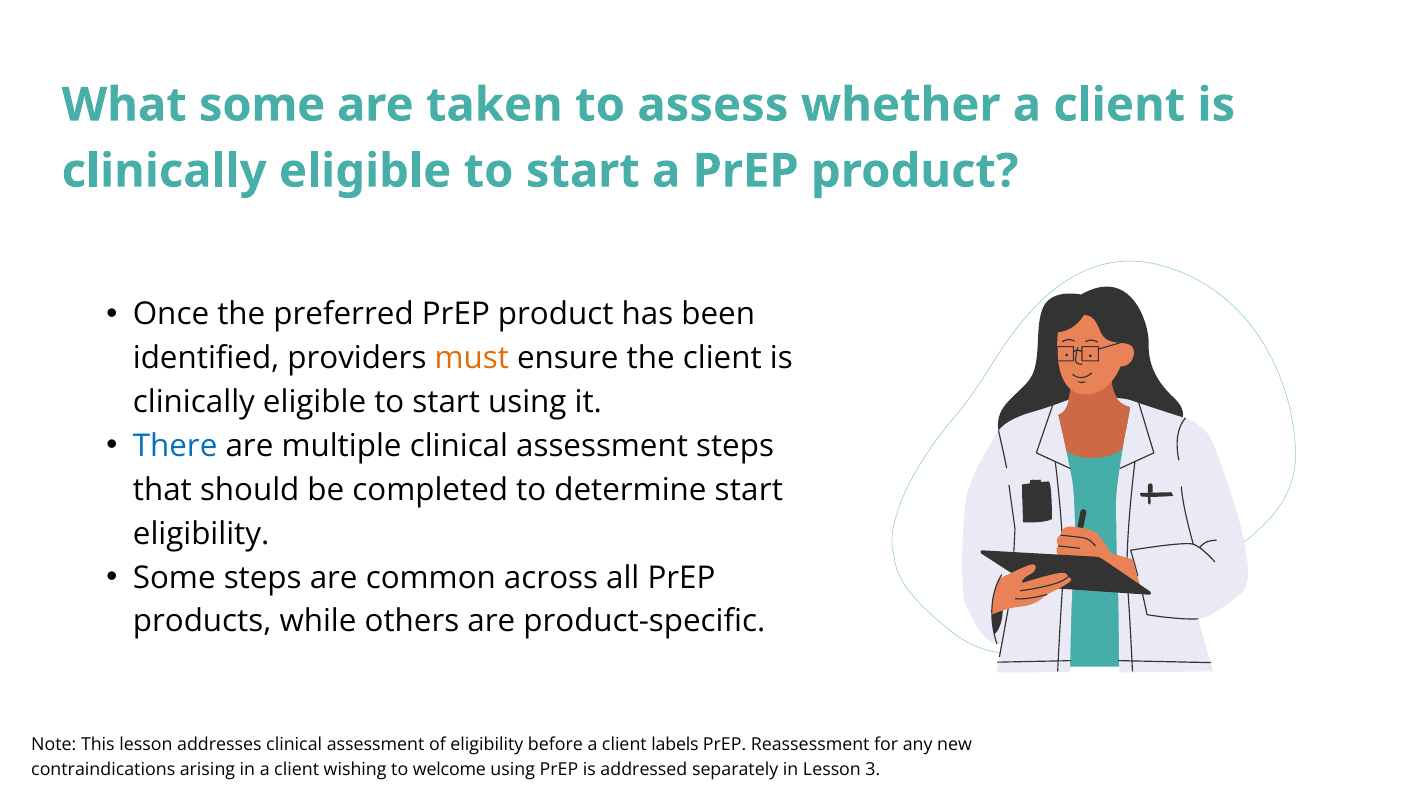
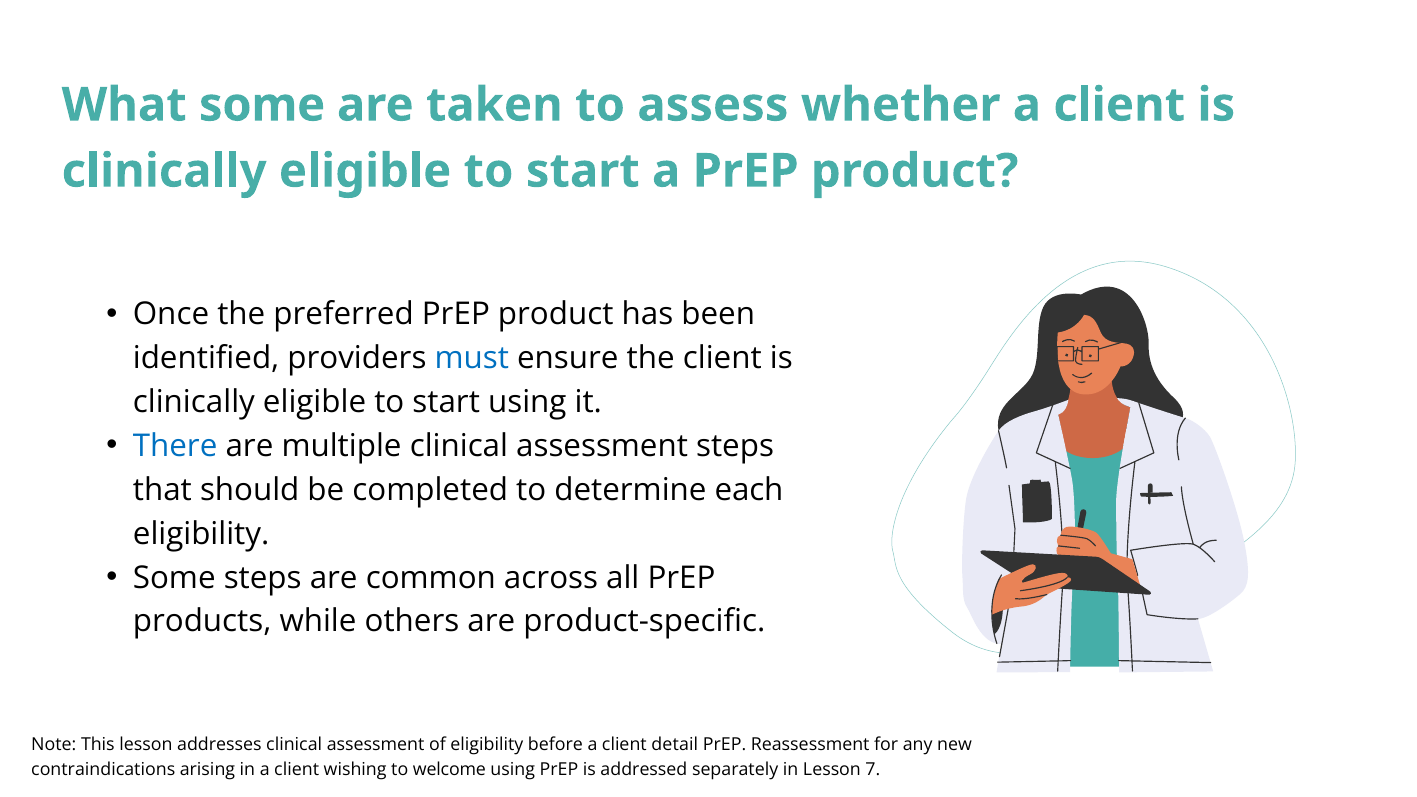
must colour: orange -> blue
determine start: start -> each
labels: labels -> detail
3: 3 -> 7
